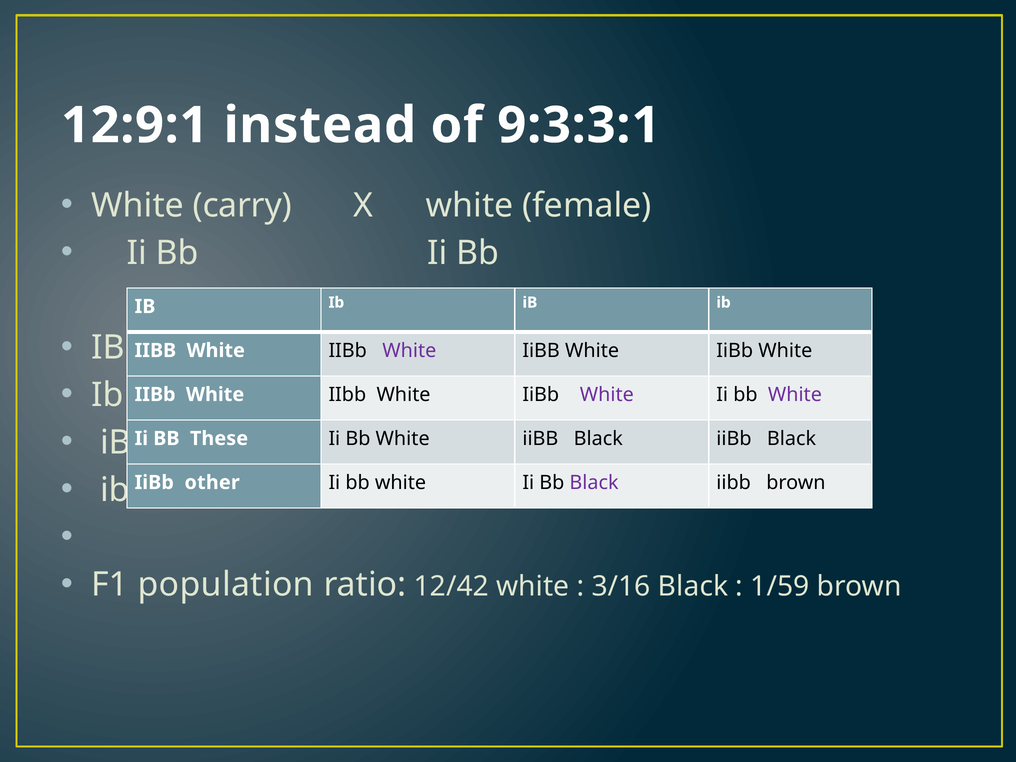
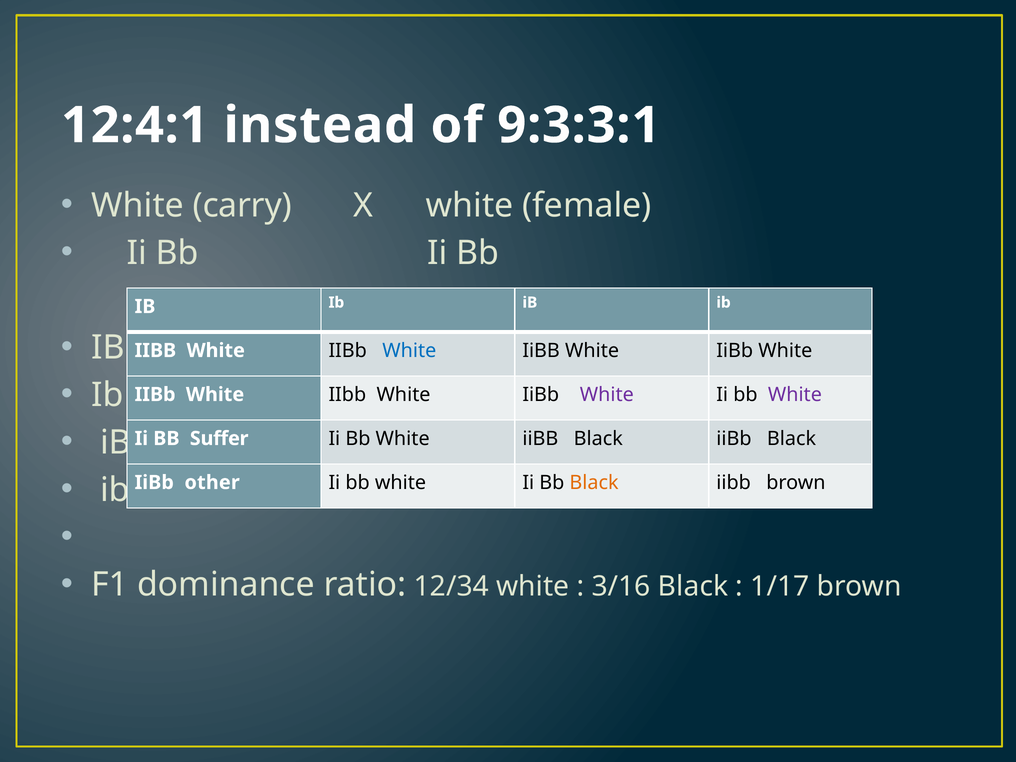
12:9:1: 12:9:1 -> 12:4:1
White at (409, 351) colour: purple -> blue
These: These -> Suffer
Black at (594, 483) colour: purple -> orange
population: population -> dominance
12/42: 12/42 -> 12/34
1/59: 1/59 -> 1/17
